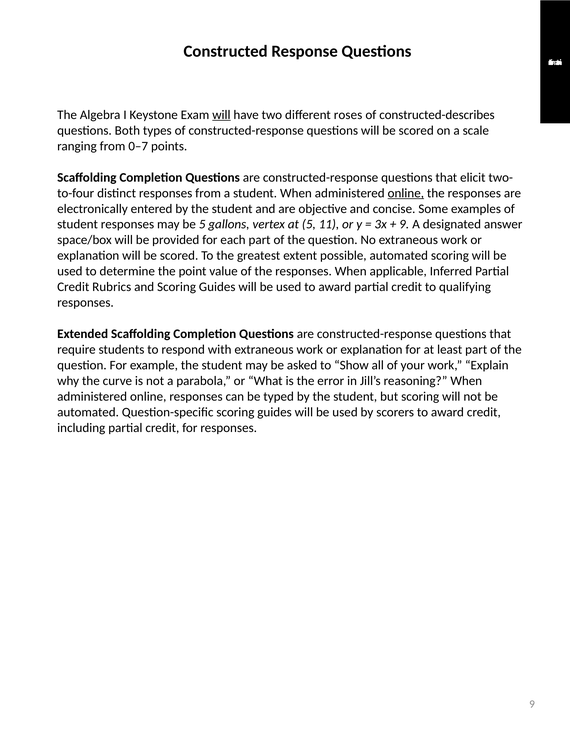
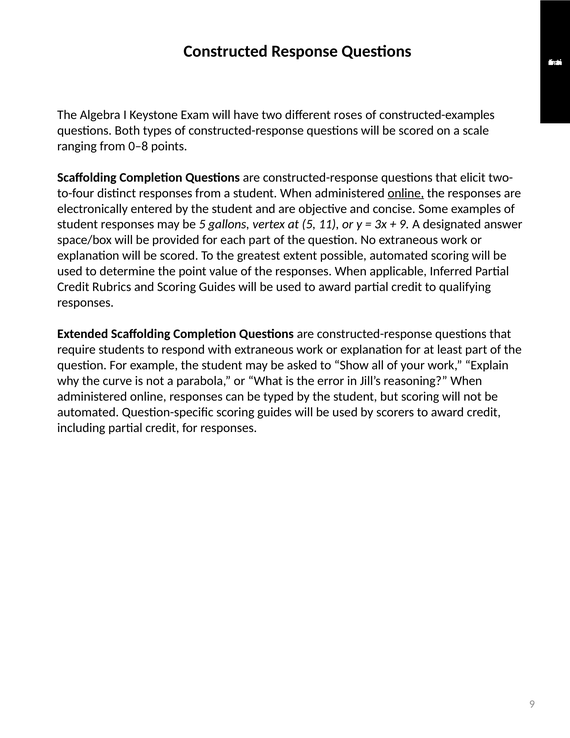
will at (221, 115) underline: present -> none
constructed-describes: constructed-describes -> constructed-examples
0–7: 0–7 -> 0–8
